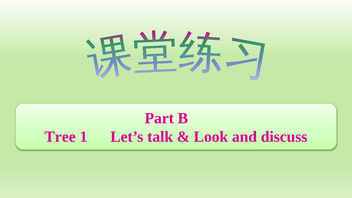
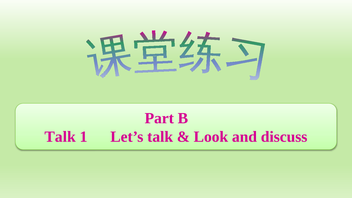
Tree at (60, 137): Tree -> Talk
